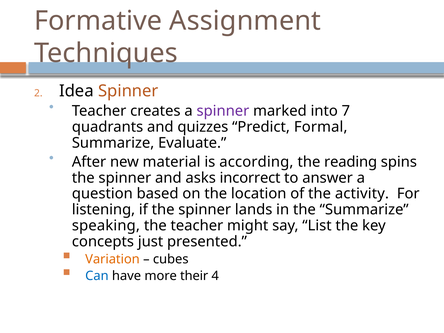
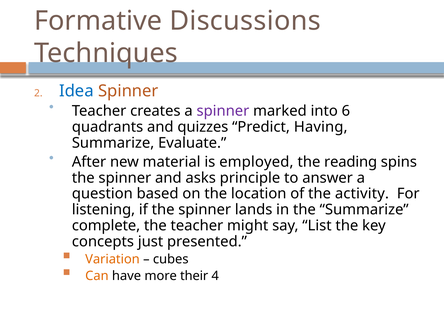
Assignment: Assignment -> Discussions
Idea colour: black -> blue
7: 7 -> 6
Formal: Formal -> Having
according: according -> employed
incorrect: incorrect -> principle
speaking: speaking -> complete
Can colour: blue -> orange
